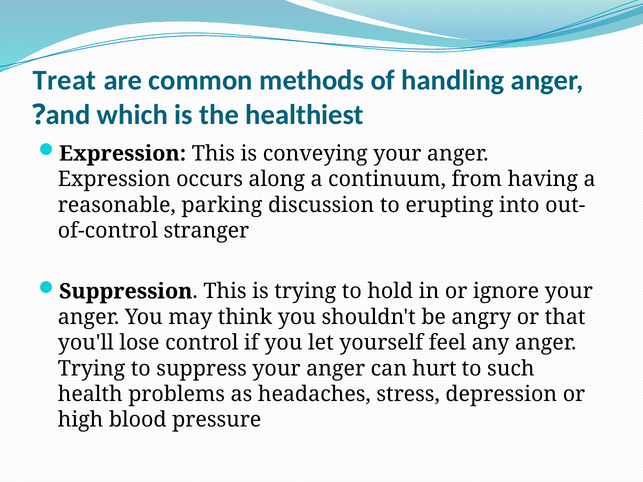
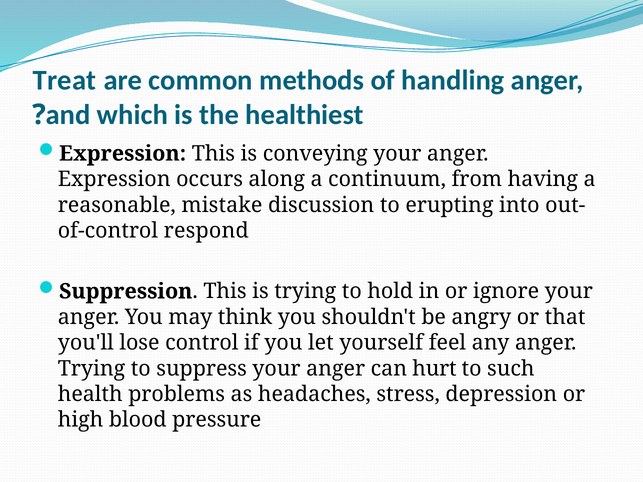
parking: parking -> mistake
stranger: stranger -> respond
